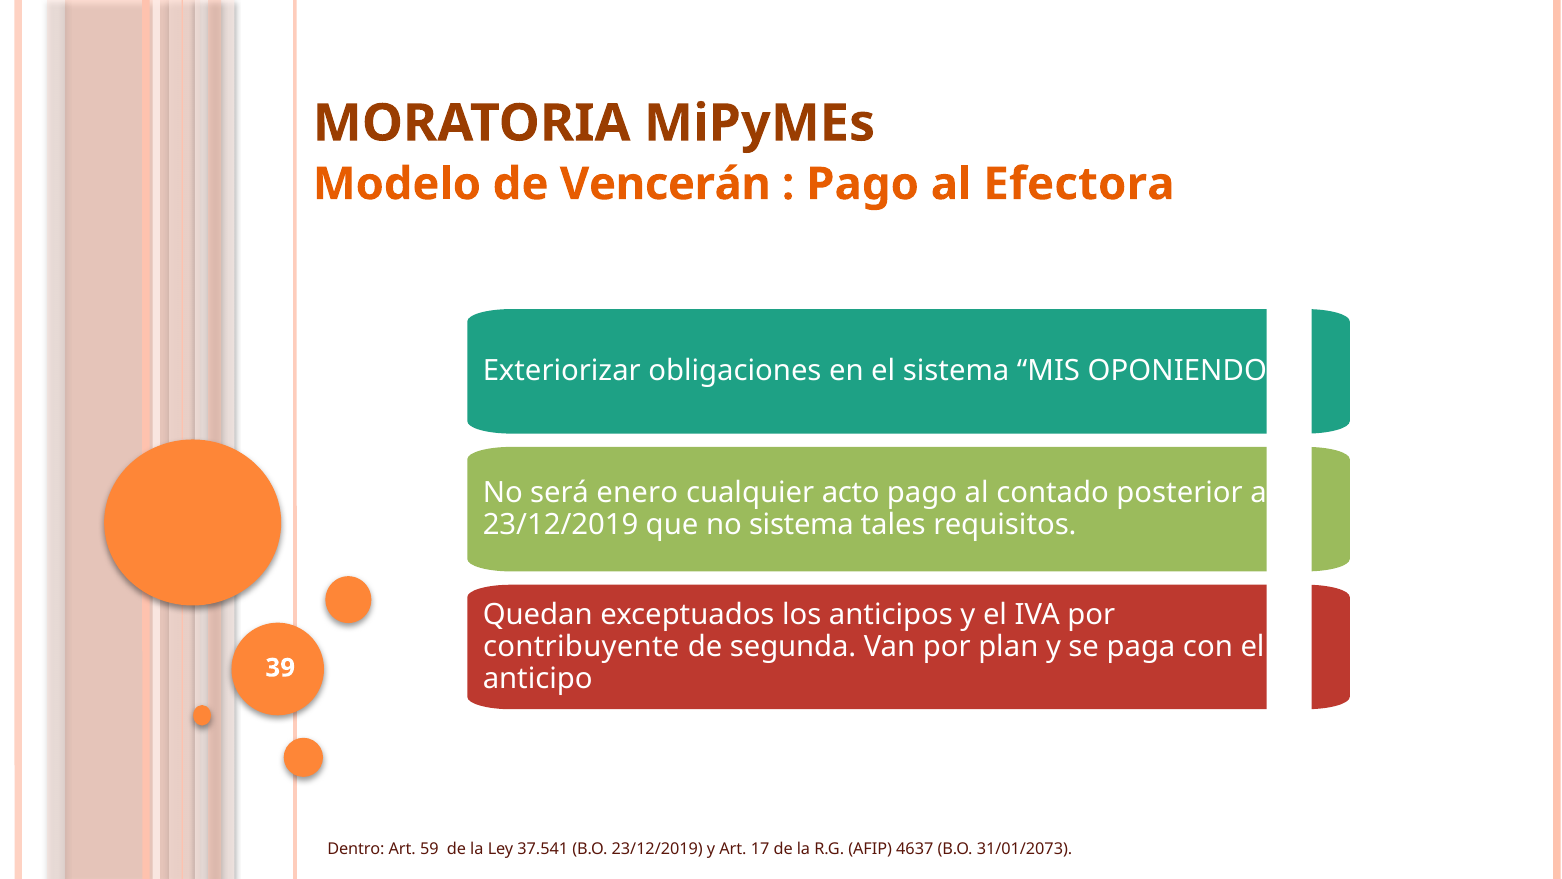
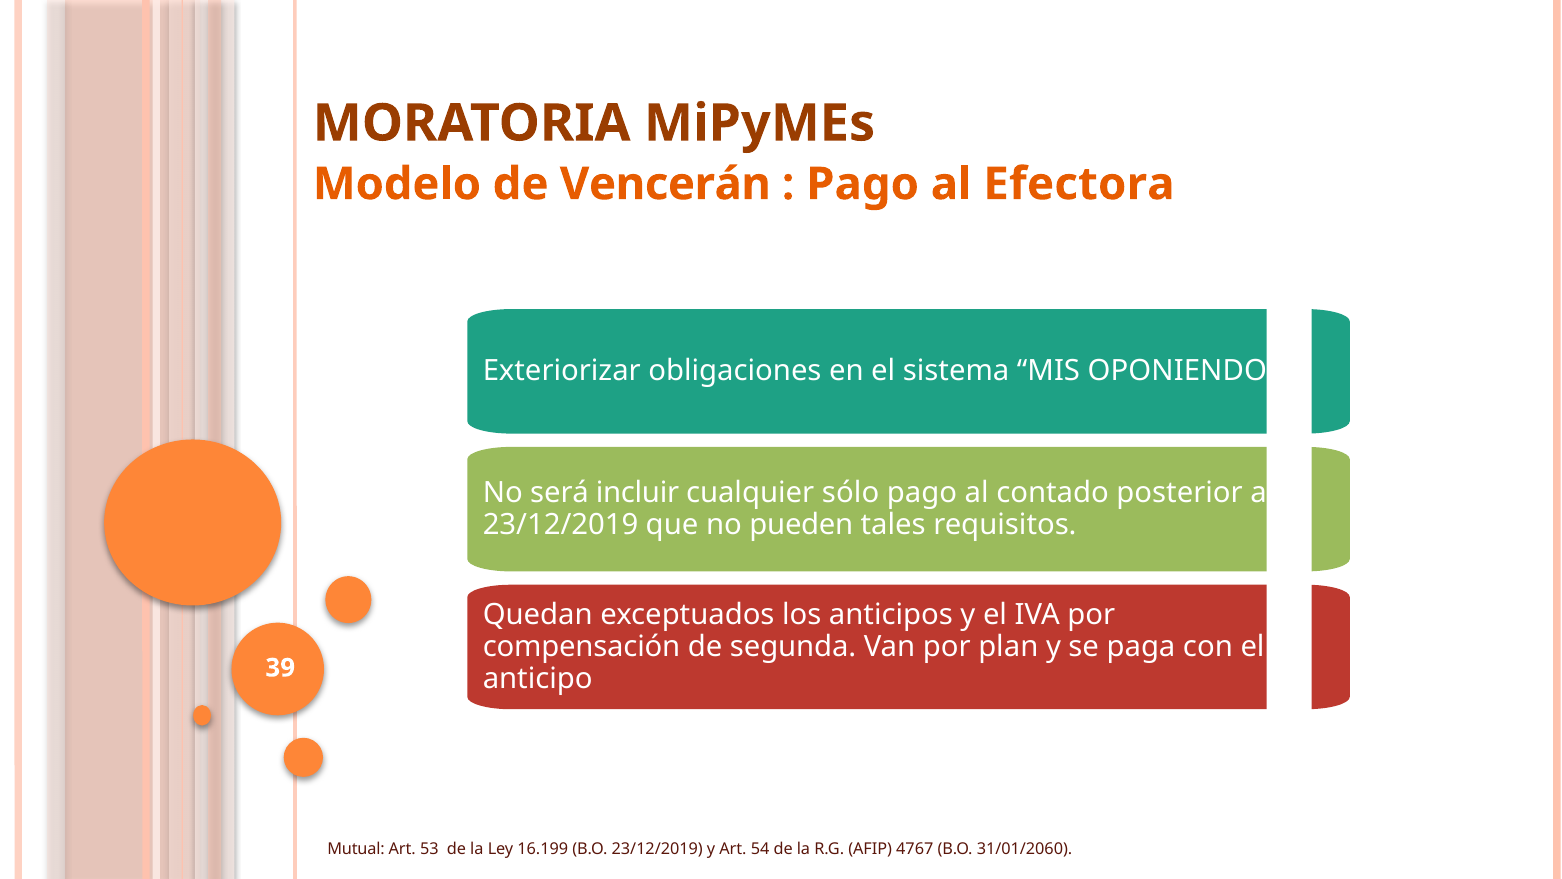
enero: enero -> incluir
acto: acto -> sólo
no sistema: sistema -> pueden
contribuyente: contribuyente -> compensación
Dentro: Dentro -> Mutual
59: 59 -> 53
37.541: 37.541 -> 16.199
17: 17 -> 54
4637: 4637 -> 4767
31/01/2073: 31/01/2073 -> 31/01/2060
